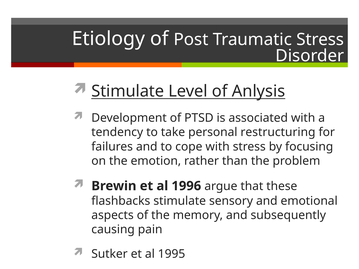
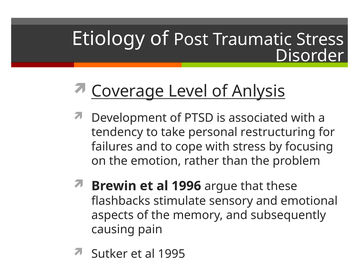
Stimulate at (128, 91): Stimulate -> Coverage
